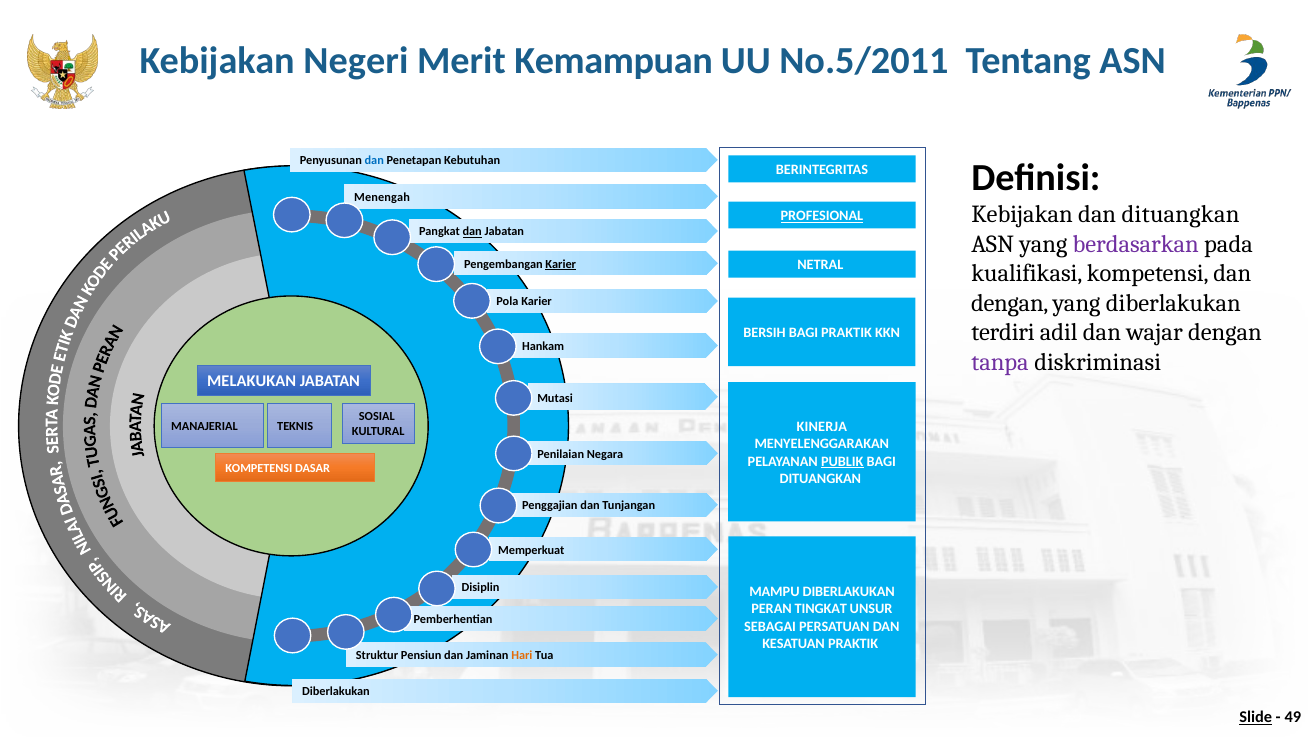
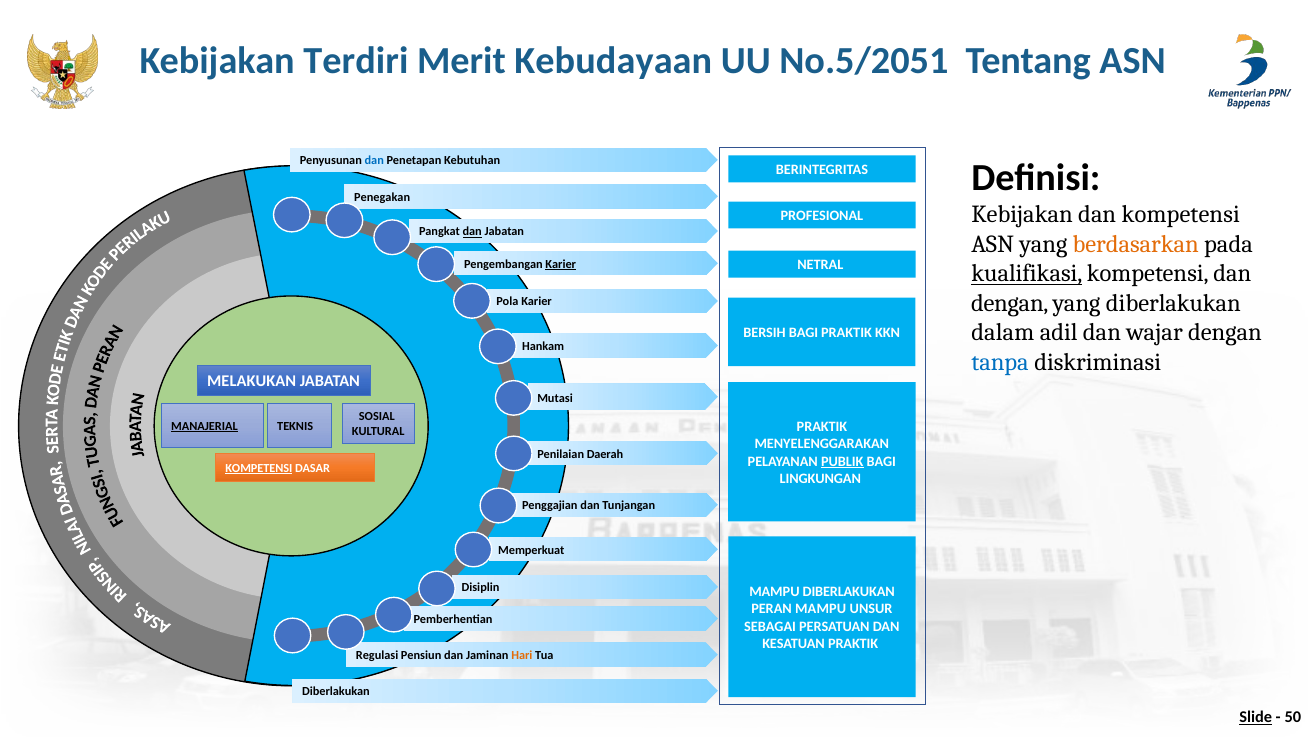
Negeri: Negeri -> Terdiri
Kemampuan: Kemampuan -> Kebudayaan
No.5/2011: No.5/2011 -> No.5/2051
Menengah: Menengah -> Penegakan
dan dituangkan: dituangkan -> kompetensi
PROFESIONAL underline: present -> none
berdasarkan colour: purple -> orange
kualifikasi underline: none -> present
terdiri: terdiri -> dalam
tanpa colour: purple -> blue
KINERJA at (822, 427): KINERJA -> PRAKTIK
MANAJERIAL underline: none -> present
Negara: Negara -> Daerah
KOMPETENSI at (259, 468) underline: none -> present
DITUANGKAN at (820, 479): DITUANGKAN -> LINGKUNGAN
PERAN TINGKAT: TINGKAT -> MAMPU
Struktur: Struktur -> Regulasi
49: 49 -> 50
